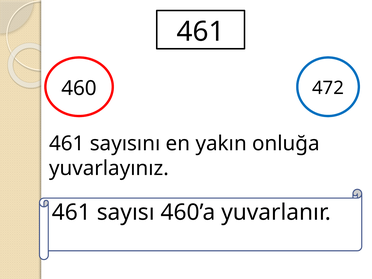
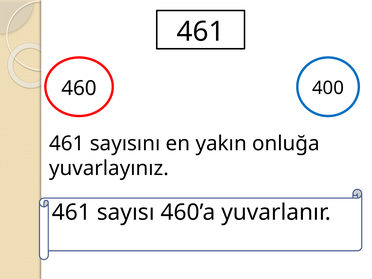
472: 472 -> 400
